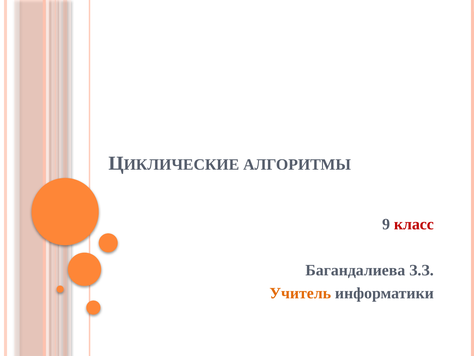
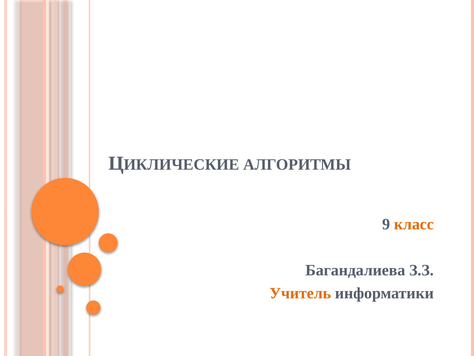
класс colour: red -> orange
